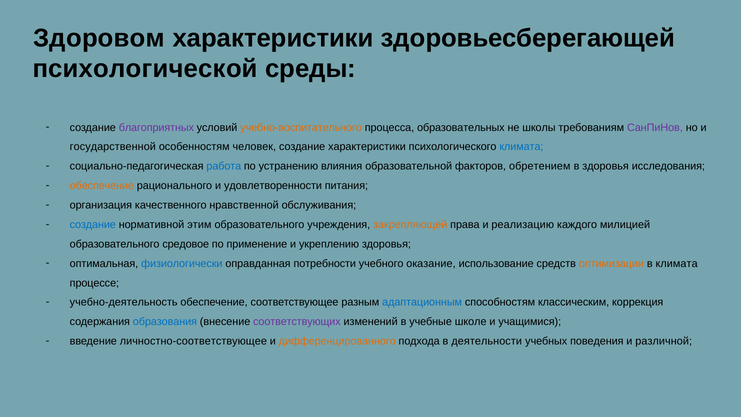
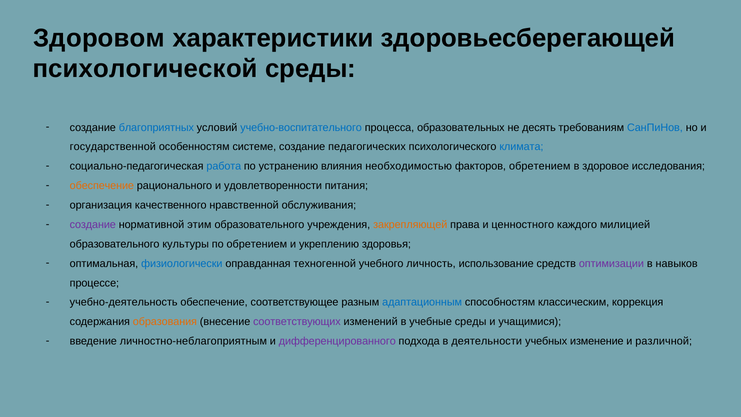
благоприятных colour: purple -> blue
учебно-воспитательного colour: orange -> blue
школы: школы -> десять
СанПиНов colour: purple -> blue
человек: человек -> системе
создание характеристики: характеристики -> педагогических
образовательной: образовательной -> необходимостью
в здоровья: здоровья -> здоровое
создание at (93, 225) colour: blue -> purple
реализацию: реализацию -> ценностного
средовое: средовое -> культуры
по применение: применение -> обретением
потребности: потребности -> техногенной
оказание: оказание -> личность
оптимизации colour: orange -> purple
в климата: климата -> навыков
образования colour: blue -> orange
учебные школе: школе -> среды
личностно-соответствующее: личностно-соответствующее -> личностно-неблагоприятным
дифференцированного colour: orange -> purple
поведения: поведения -> изменение
